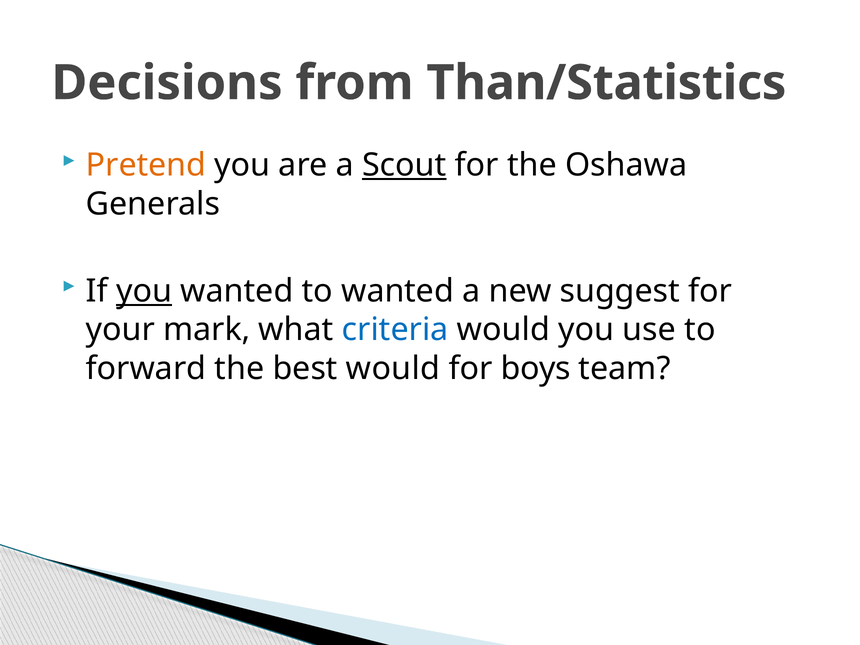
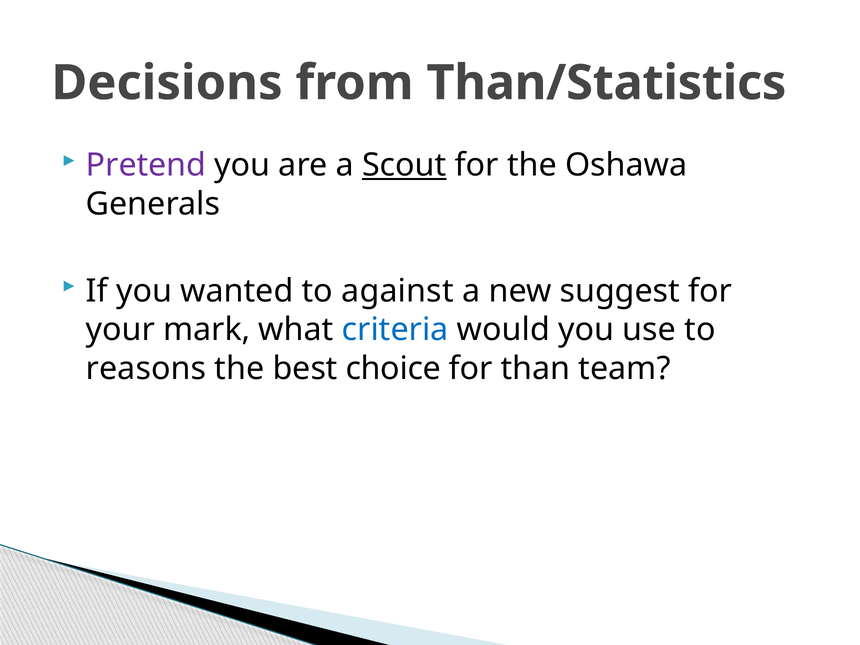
Pretend colour: orange -> purple
you at (144, 291) underline: present -> none
to wanted: wanted -> against
forward: forward -> reasons
best would: would -> choice
boys: boys -> than
